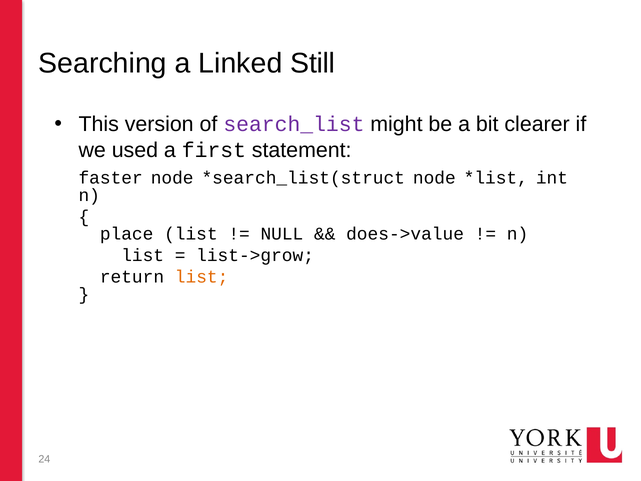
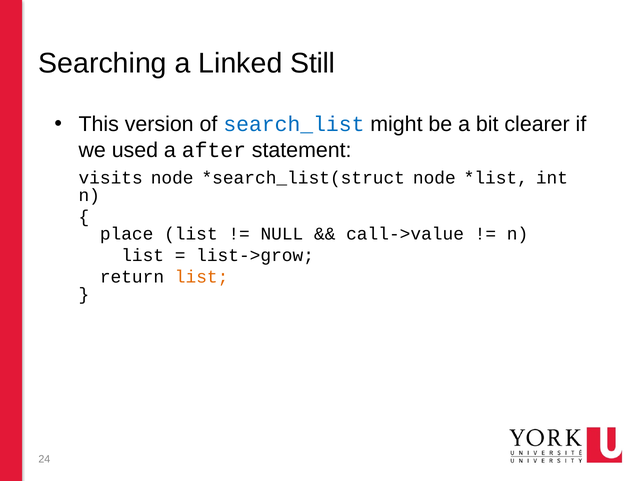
search_list colour: purple -> blue
first: first -> after
faster: faster -> visits
does->value: does->value -> call->value
